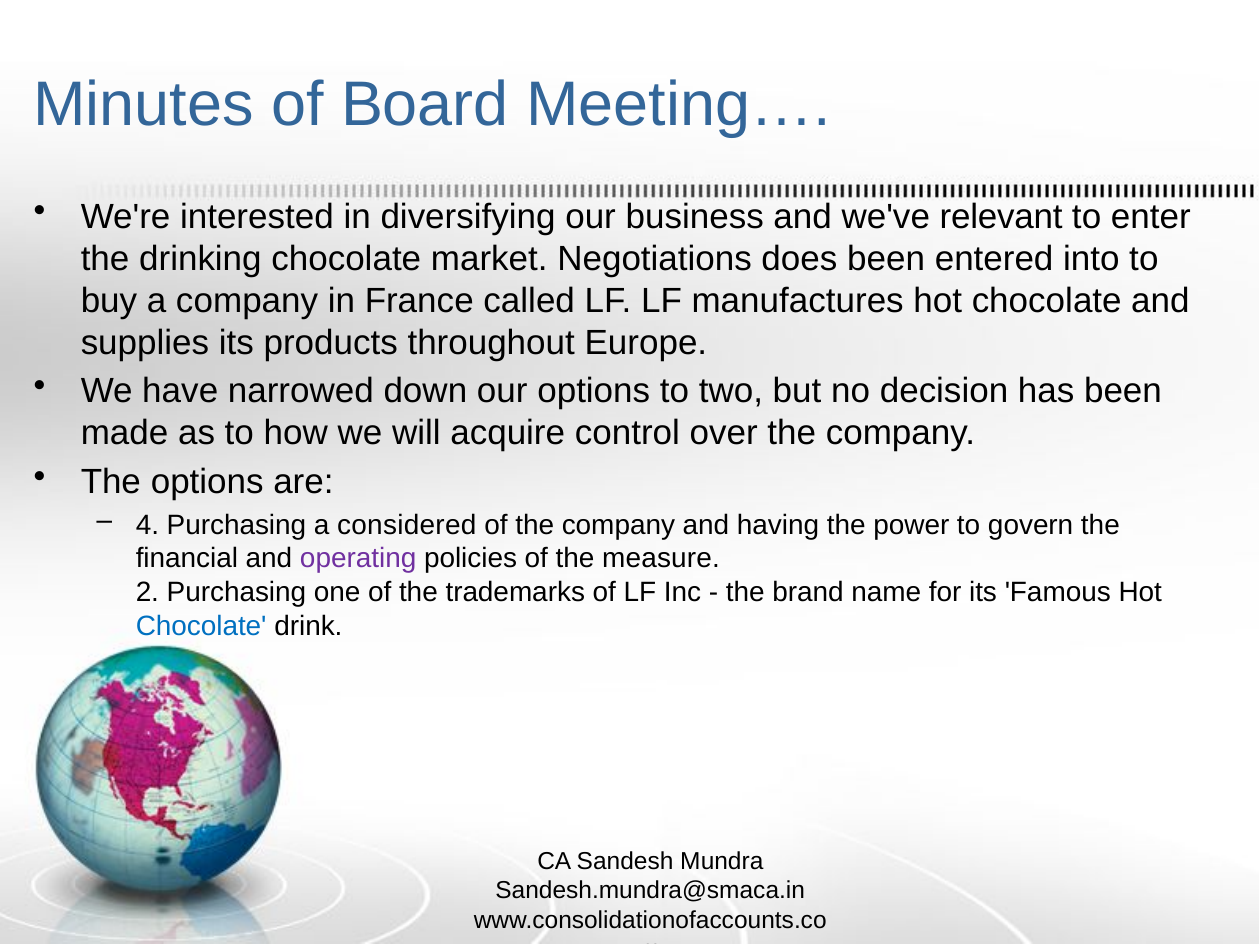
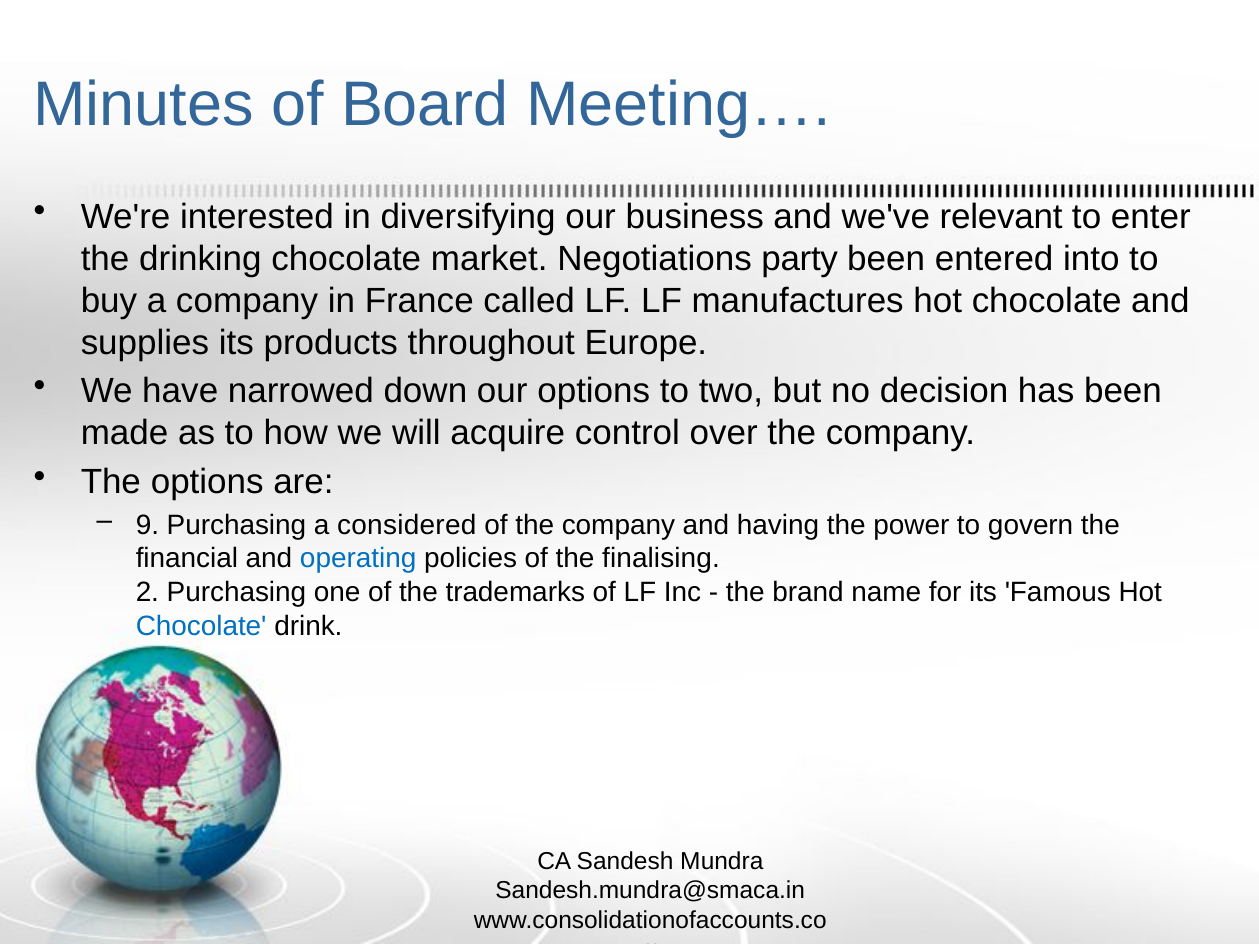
does: does -> party
4: 4 -> 9
operating colour: purple -> blue
measure: measure -> finalising
